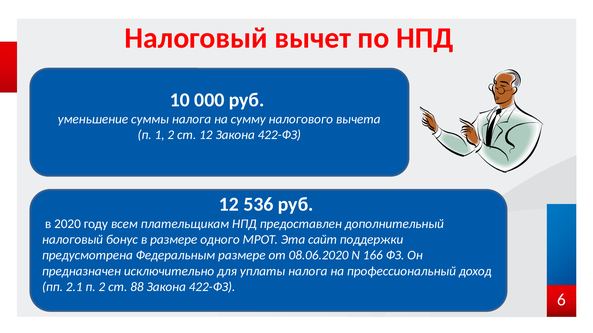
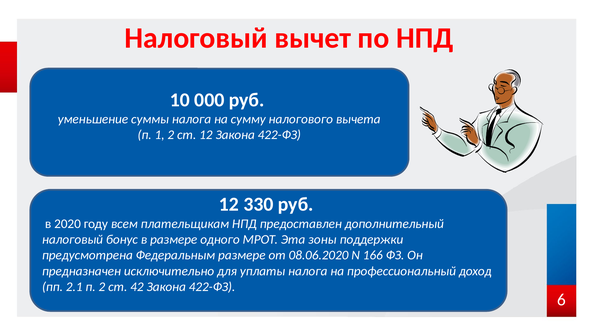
536: 536 -> 330
сайт: сайт -> зоны
88: 88 -> 42
